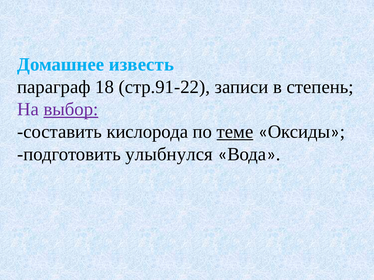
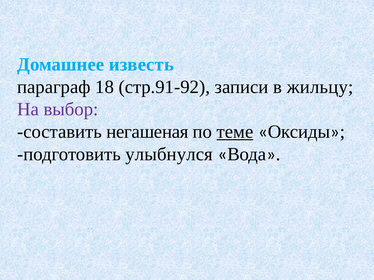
стр.91-22: стр.91-22 -> стр.91-92
степень: степень -> жильцу
выбор underline: present -> none
кислорода: кислорода -> негашеная
